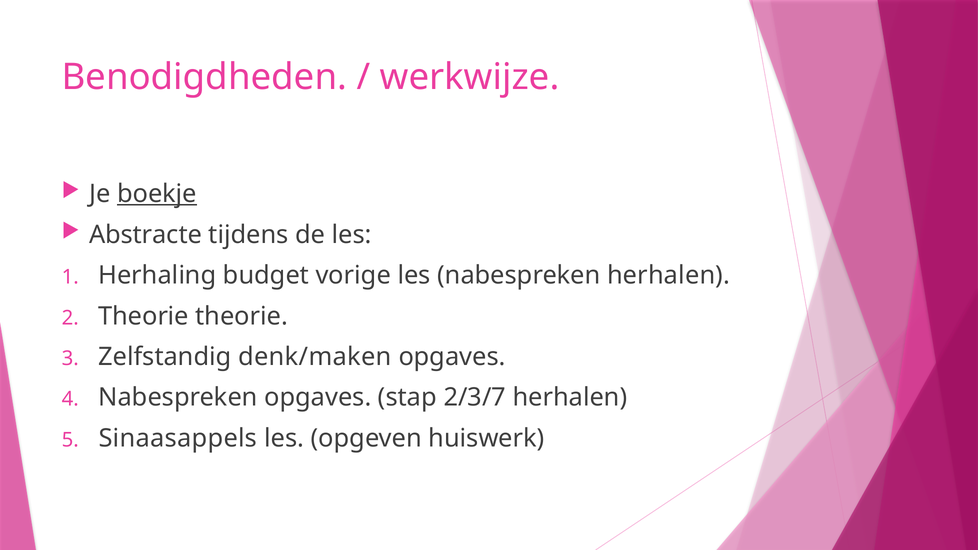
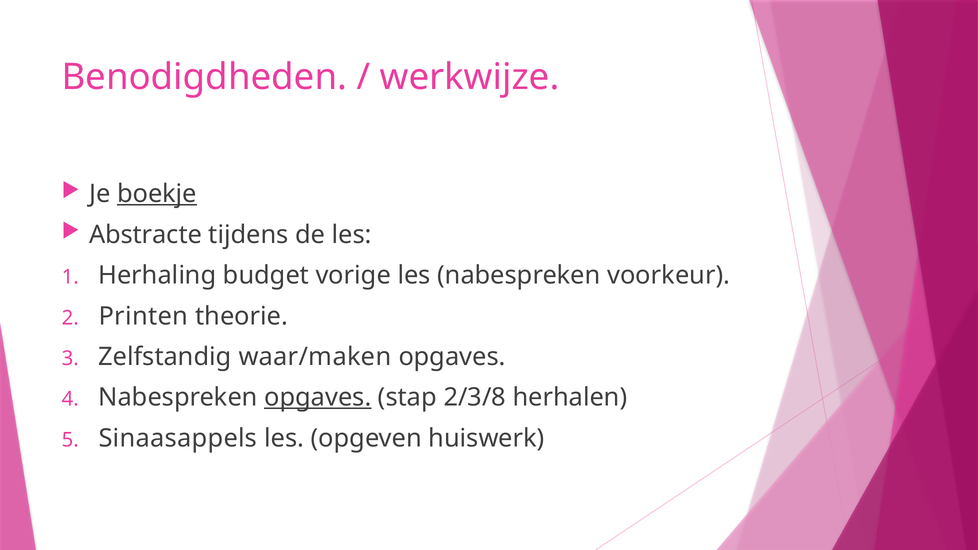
nabespreken herhalen: herhalen -> voorkeur
Theorie at (144, 316): Theorie -> Printen
denk/maken: denk/maken -> waar/maken
opgaves at (318, 398) underline: none -> present
2/3/7: 2/3/7 -> 2/3/8
